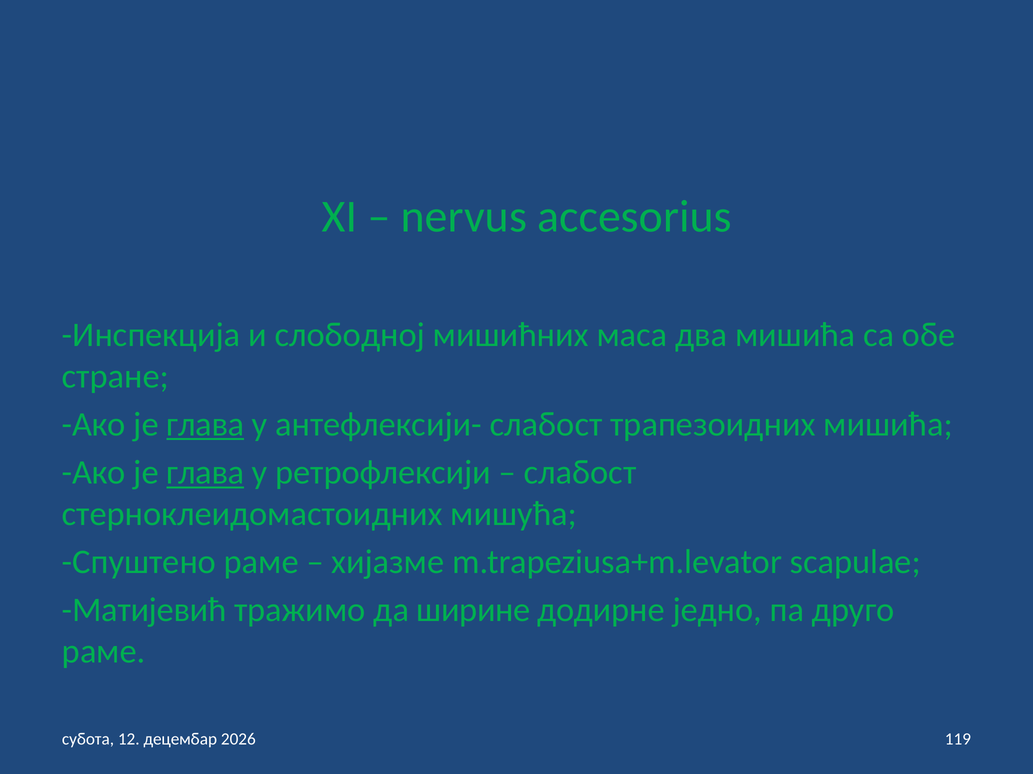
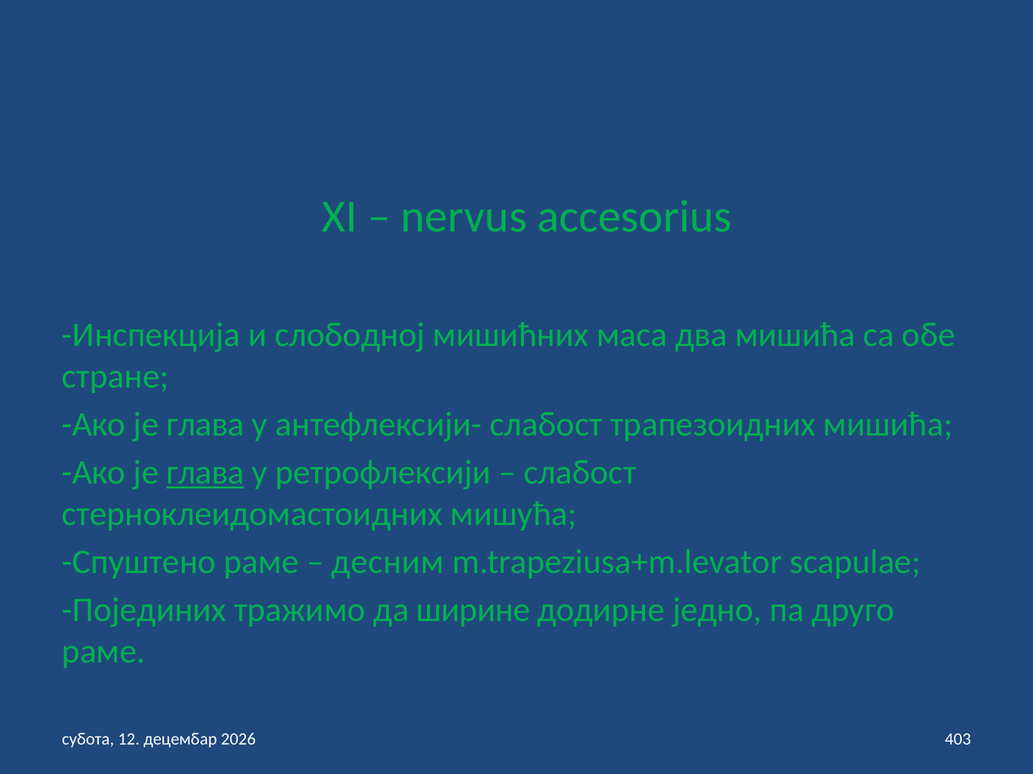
глава at (205, 425) underline: present -> none
хијазме: хијазме -> десним
Матијевић: Матијевић -> Појединих
119: 119 -> 403
